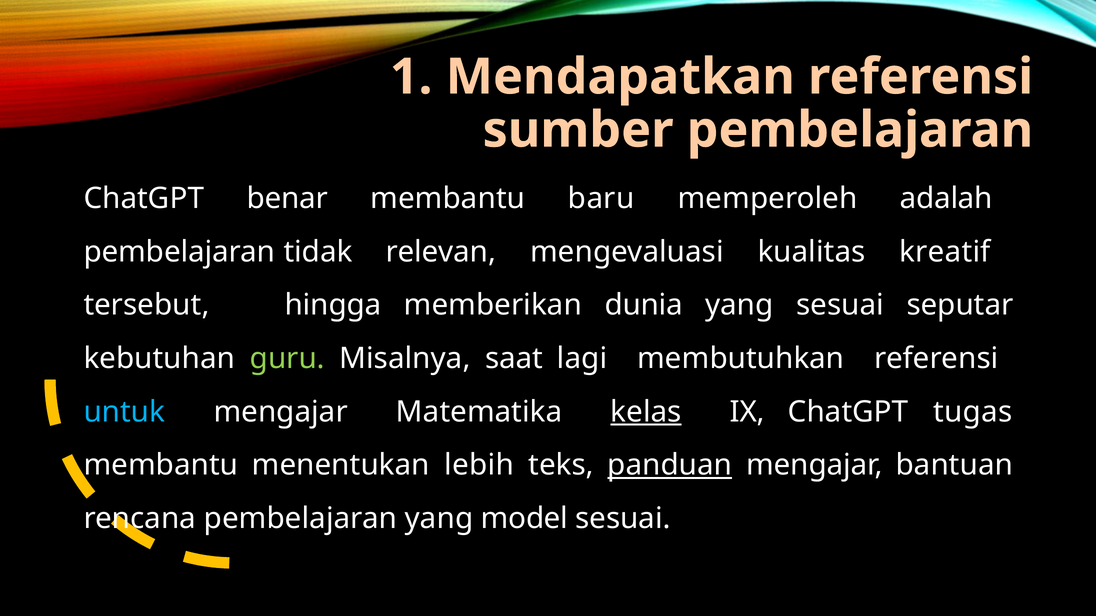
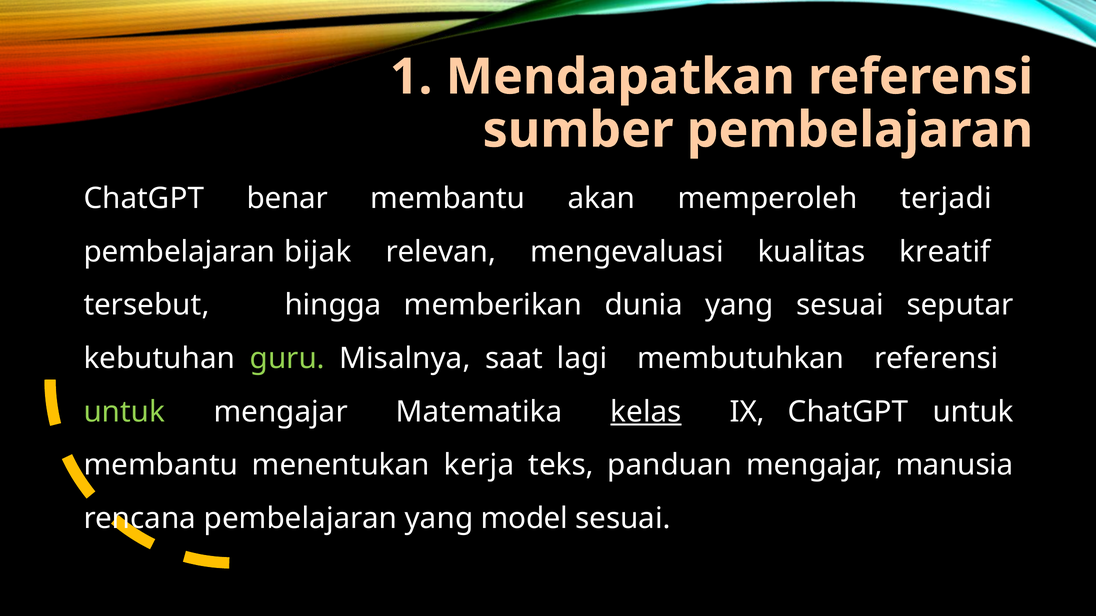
baru: baru -> akan
adalah: adalah -> terjadi
tidak: tidak -> bijak
untuk at (124, 412) colour: light blue -> light green
ChatGPT tugas: tugas -> untuk
lebih: lebih -> kerja
panduan underline: present -> none
bantuan: bantuan -> manusia
